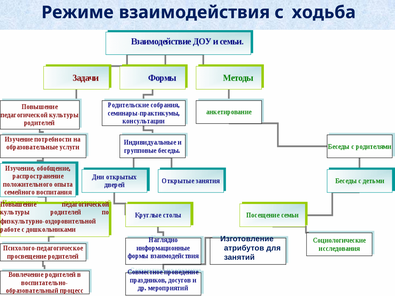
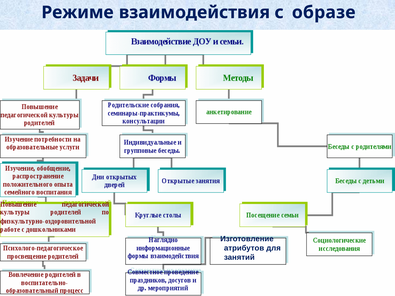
ходьба: ходьба -> образе
